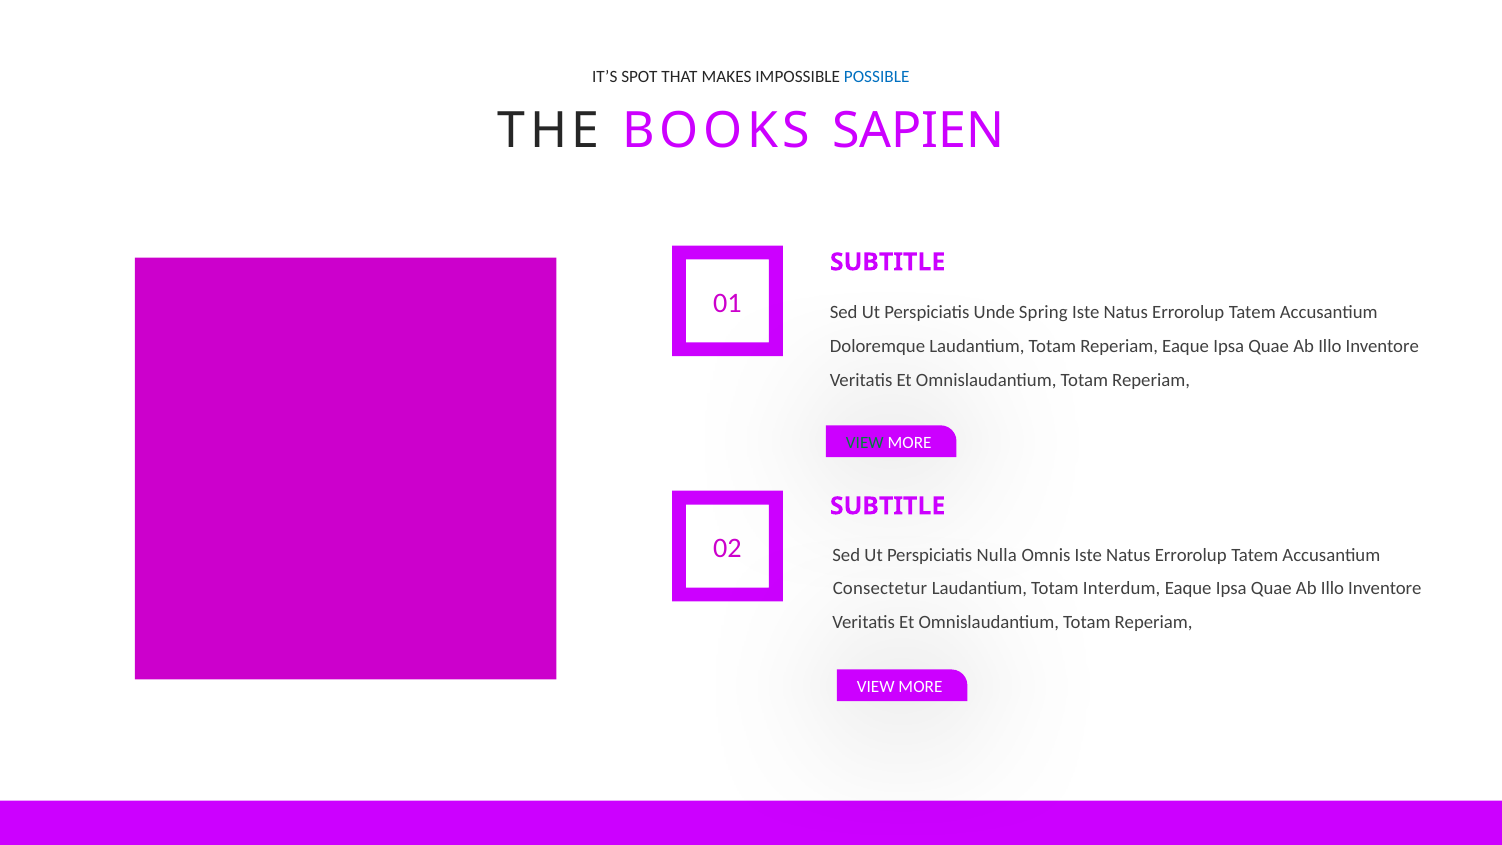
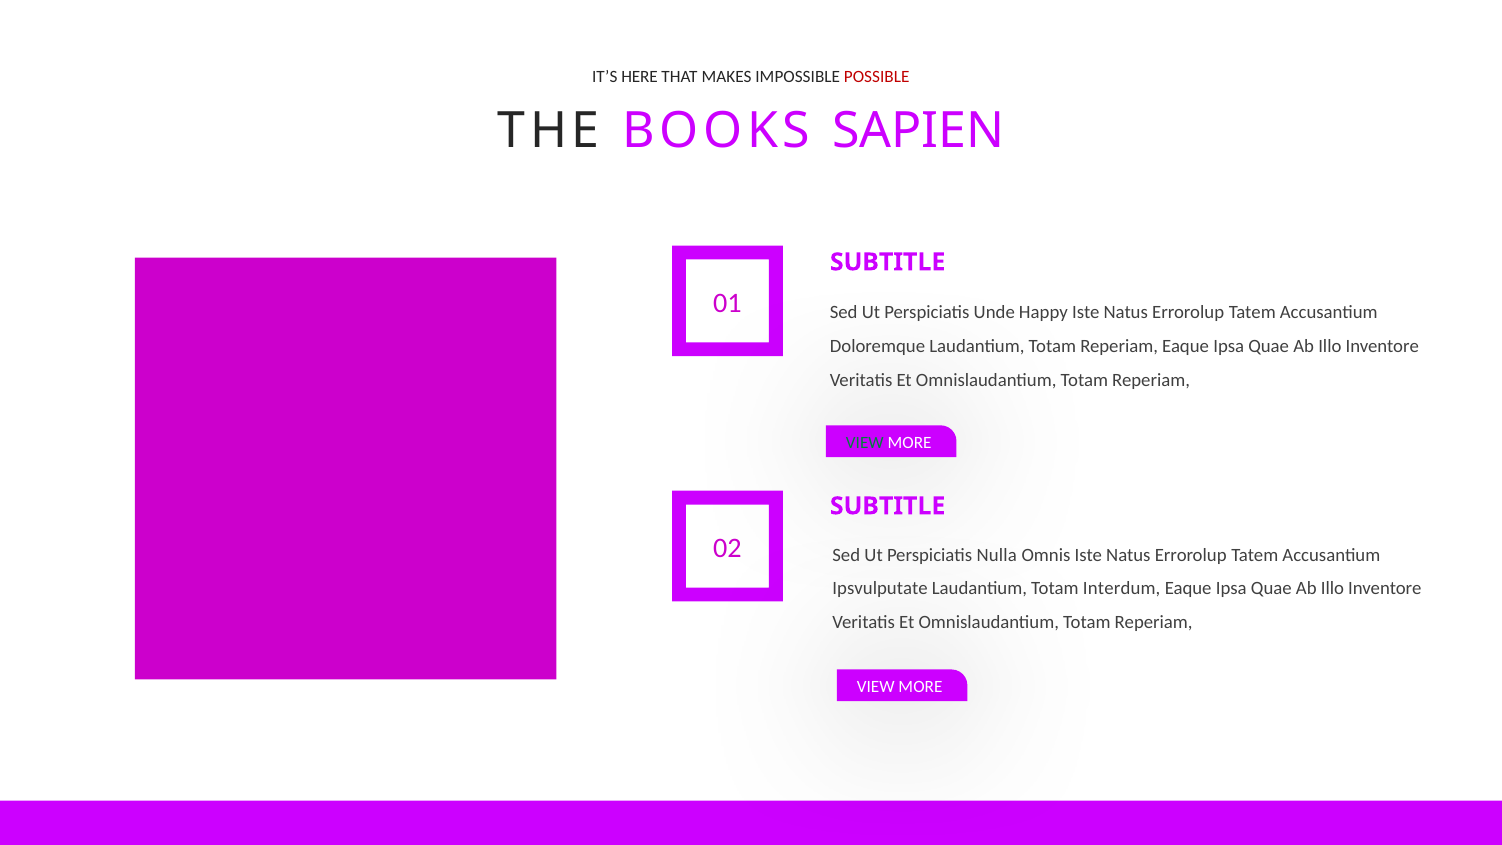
SPOT: SPOT -> HERE
POSSIBLE colour: blue -> red
Spring: Spring -> Happy
Consectetur: Consectetur -> Ipsvulputate
